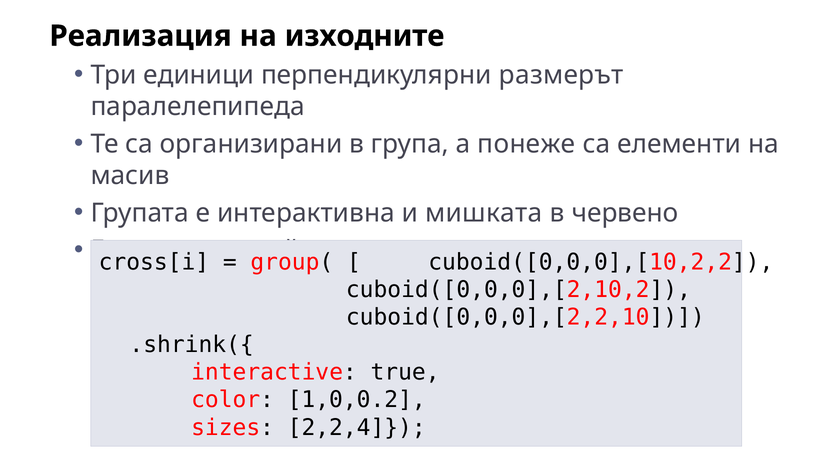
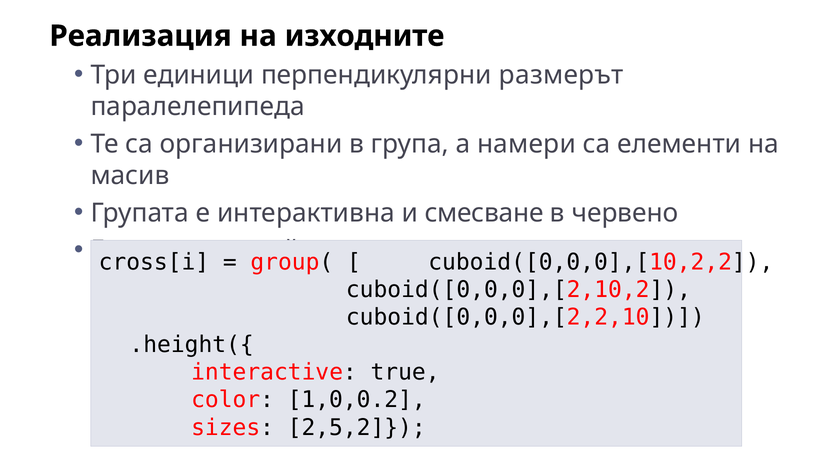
понеже: понеже -> намери
мишката: мишката -> смесване
.shrink({: .shrink({ -> .height({
2,2,4: 2,2,4 -> 2,5,2
